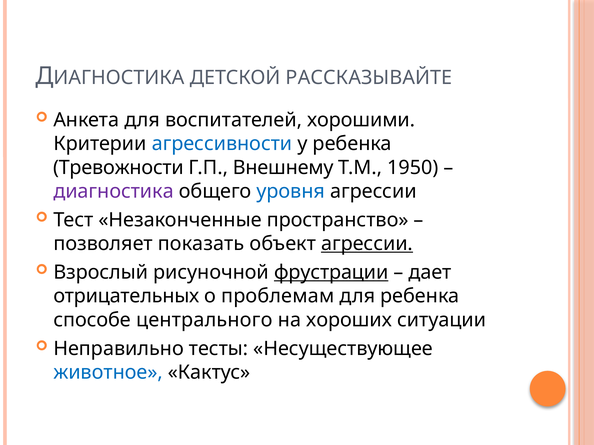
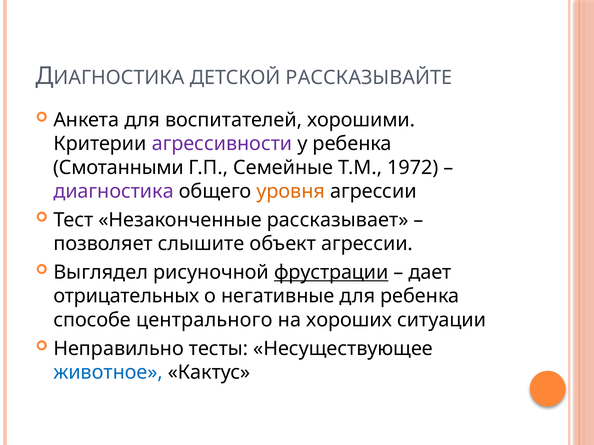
агрессивности colour: blue -> purple
Тревожности: Тревожности -> Смотанными
Внешнему: Внешнему -> Семейные
1950: 1950 -> 1972
уровня colour: blue -> orange
пространство: пространство -> рассказывает
показать: показать -> слышите
агрессии at (367, 244) underline: present -> none
Взрослый: Взрослый -> Выглядел
проблемам: проблемам -> негативные
